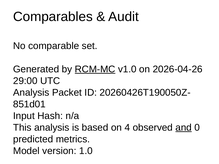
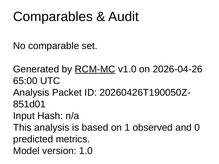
29:00: 29:00 -> 65:00
4: 4 -> 1
and underline: present -> none
